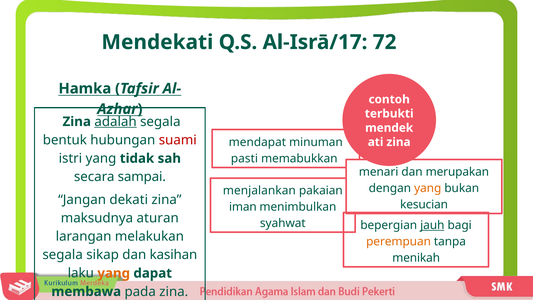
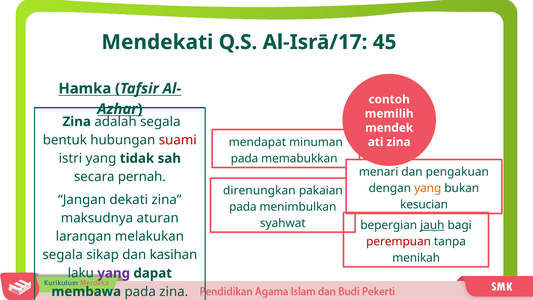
72: 72 -> 45
terbukti: terbukti -> memilih
adalah underline: present -> none
pasti at (244, 159): pasti -> pada
merupakan: merupakan -> pengakuan
sampai: sampai -> pernah
menjalankan: menjalankan -> direnungkan
iman at (243, 207): iman -> pada
perempuan colour: orange -> red
yang at (114, 273) colour: orange -> purple
